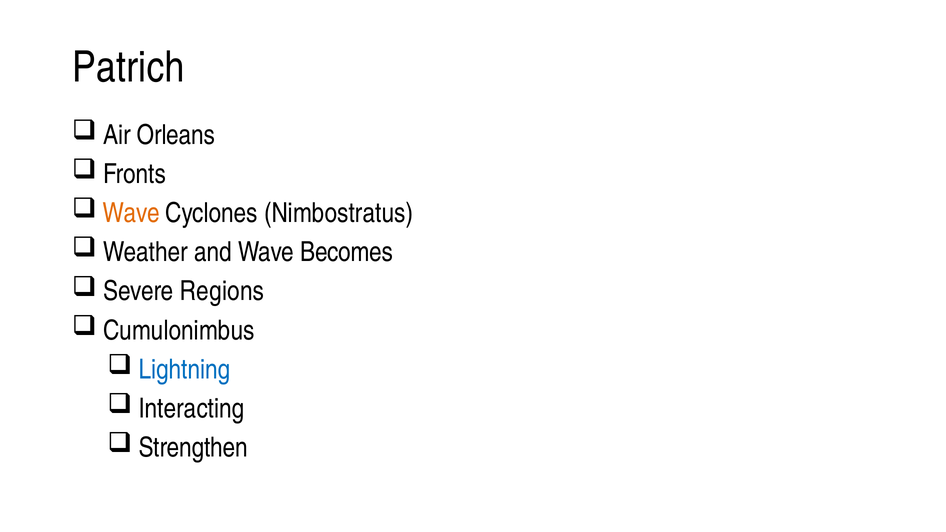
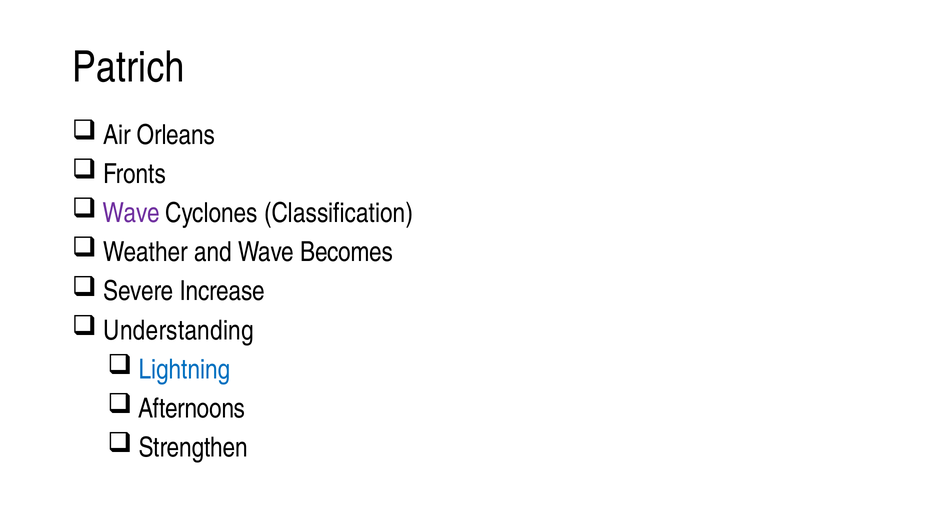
Wave at (131, 213) colour: orange -> purple
Nimbostratus: Nimbostratus -> Classification
Regions: Regions -> Increase
Cumulonimbus: Cumulonimbus -> Understanding
Interacting: Interacting -> Afternoons
